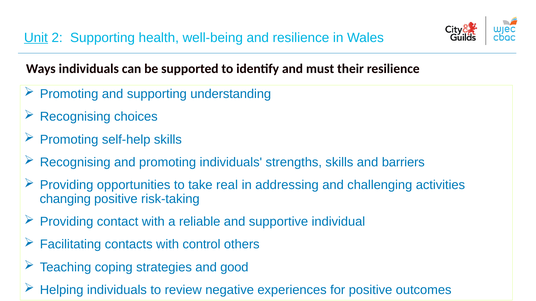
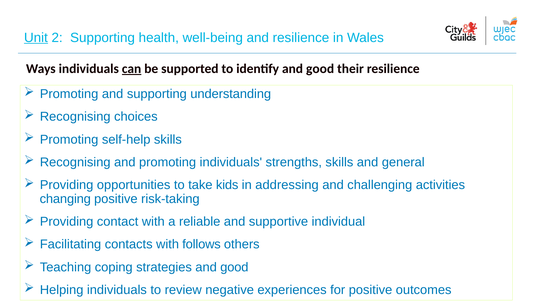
can underline: none -> present
identify and must: must -> good
barriers: barriers -> general
real: real -> kids
control: control -> follows
